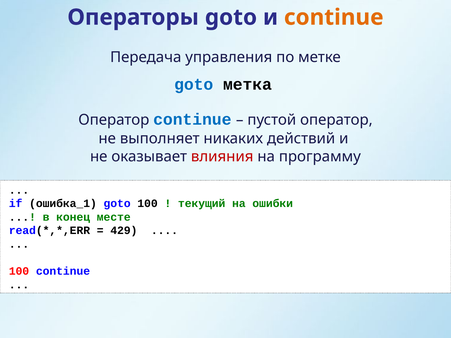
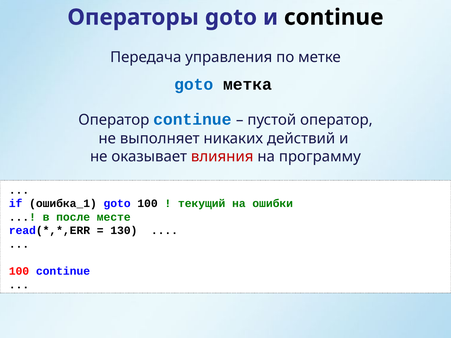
continue at (334, 17) colour: orange -> black
конец: конец -> после
429: 429 -> 130
